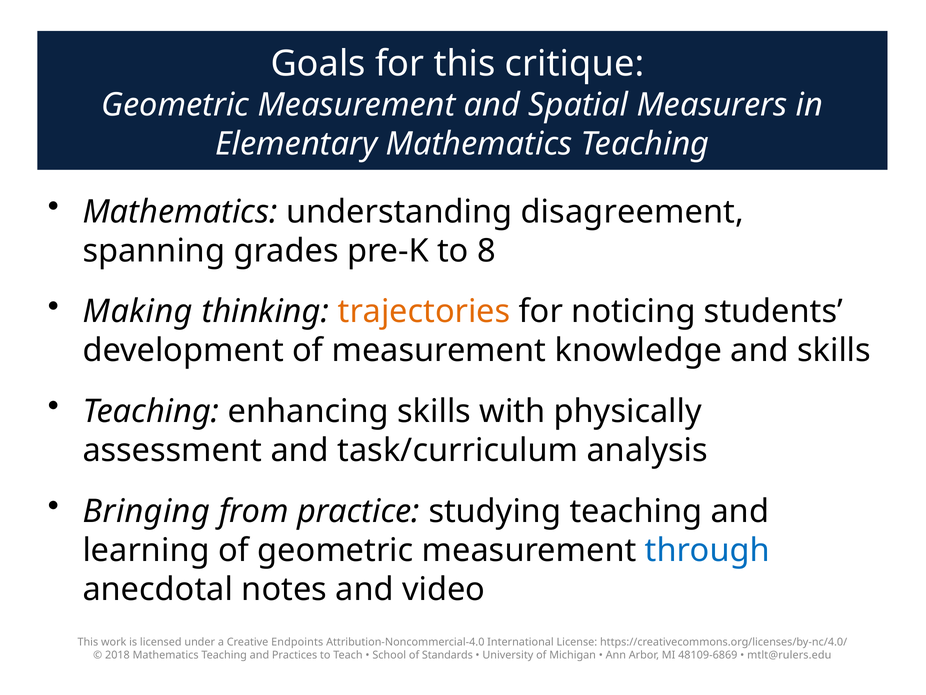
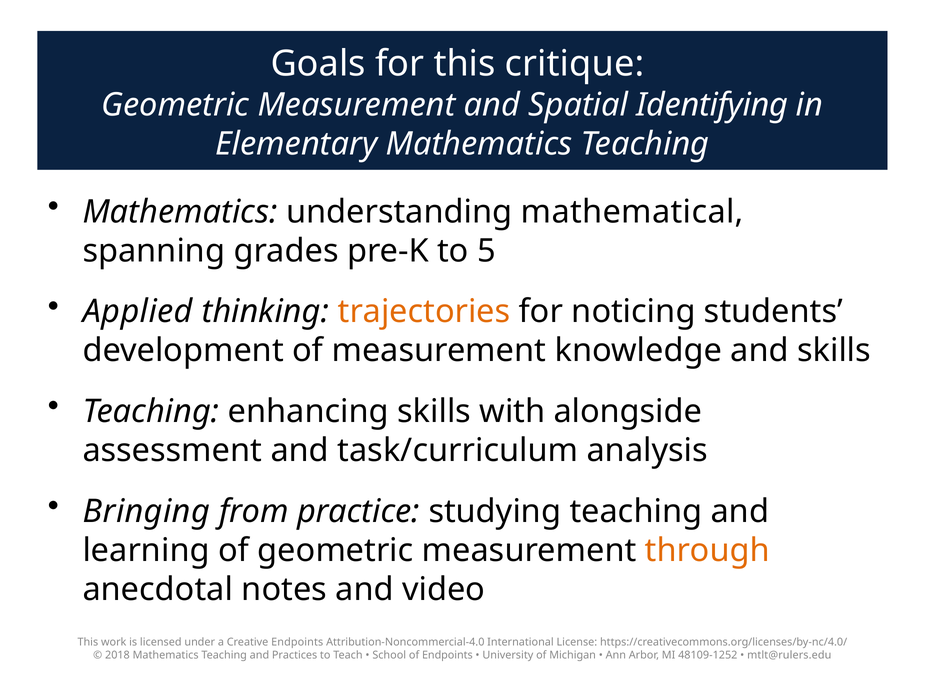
Measurers: Measurers -> Identifying
disagreement: disagreement -> mathematical
8: 8 -> 5
Making: Making -> Applied
physically: physically -> alongside
through colour: blue -> orange
of Standards: Standards -> Endpoints
48109-6869: 48109-6869 -> 48109-1252
